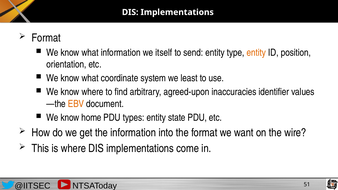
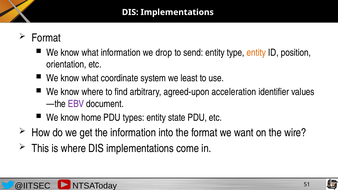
itself: itself -> drop
inaccuracies: inaccuracies -> acceleration
EBV colour: orange -> purple
